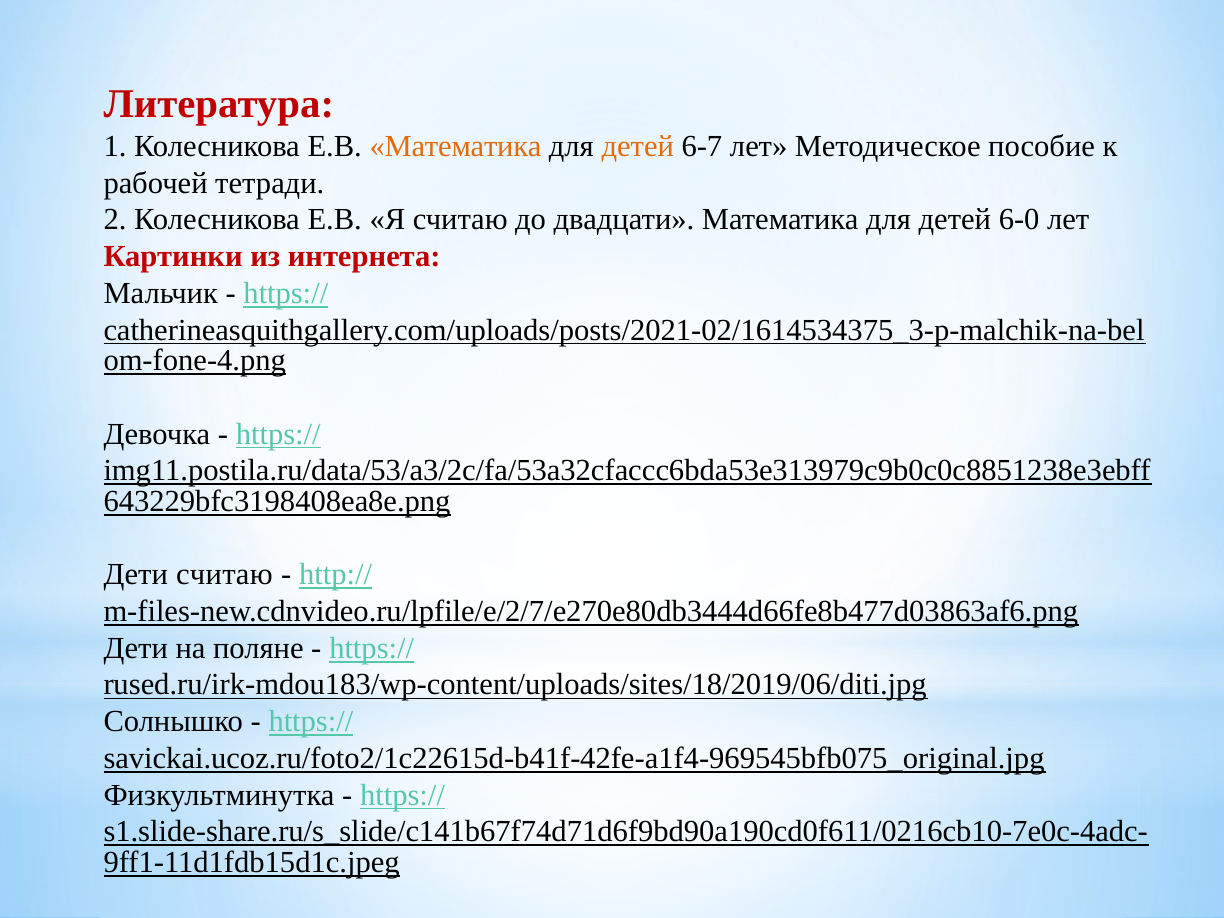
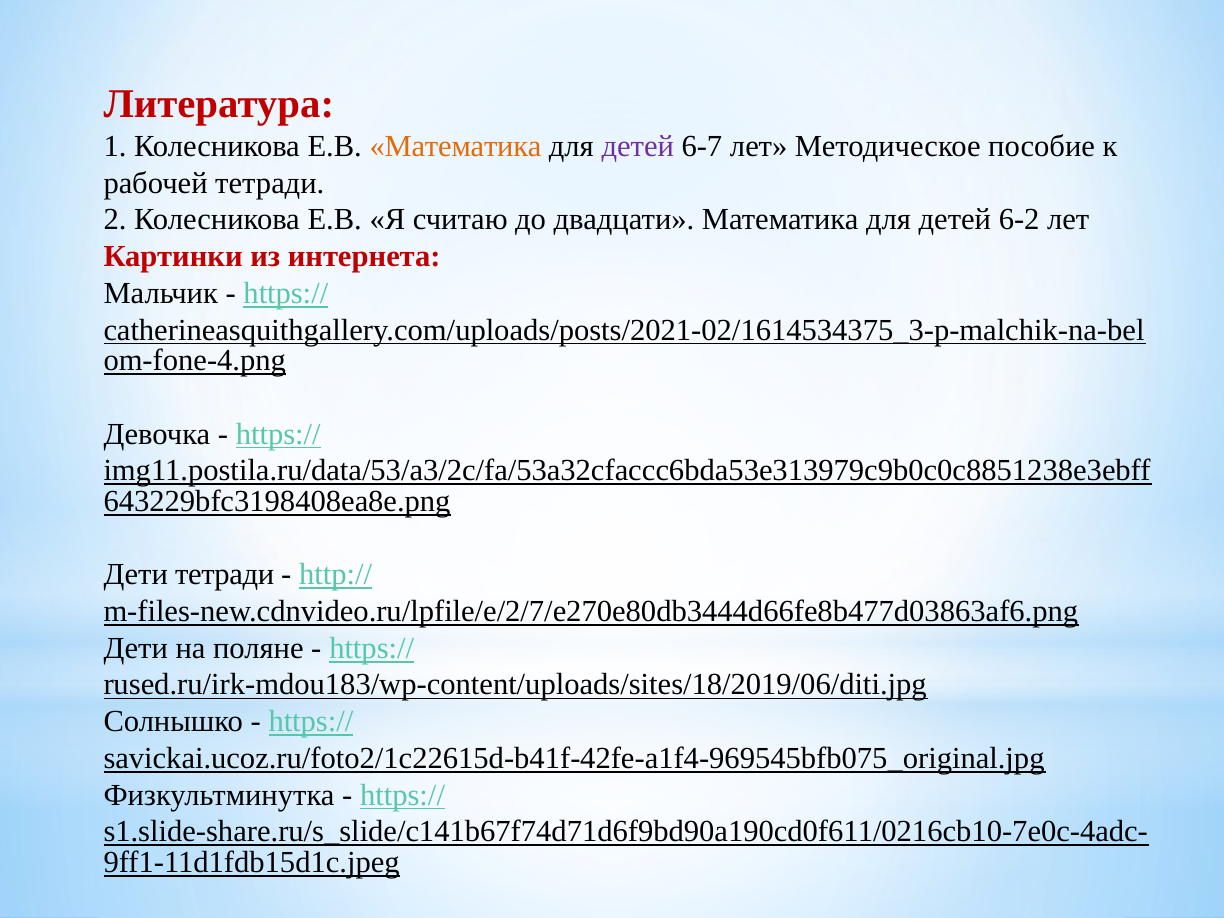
детей at (638, 146) colour: orange -> purple
6-0: 6-0 -> 6-2
Дети считаю: считаю -> тетради
